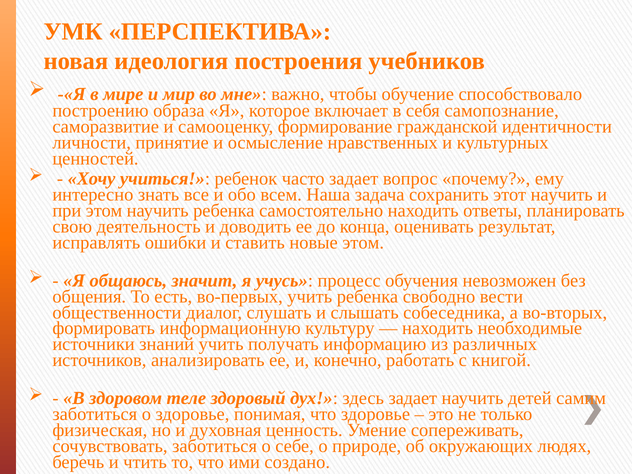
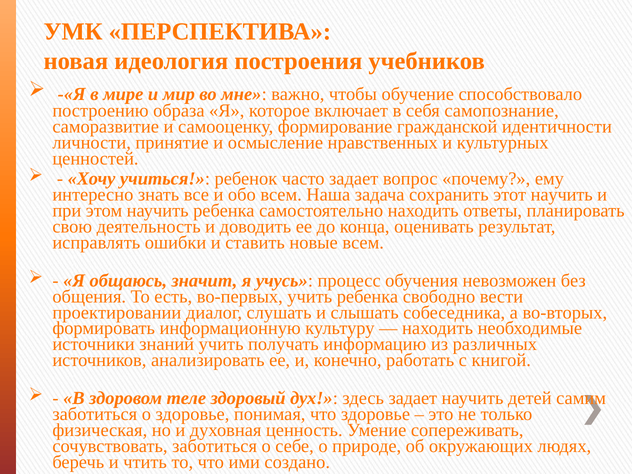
новые этом: этом -> всем
общественности: общественности -> проектировании
